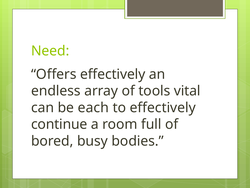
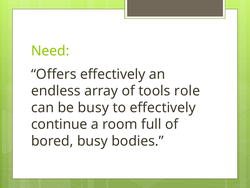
vital: vital -> role
be each: each -> busy
